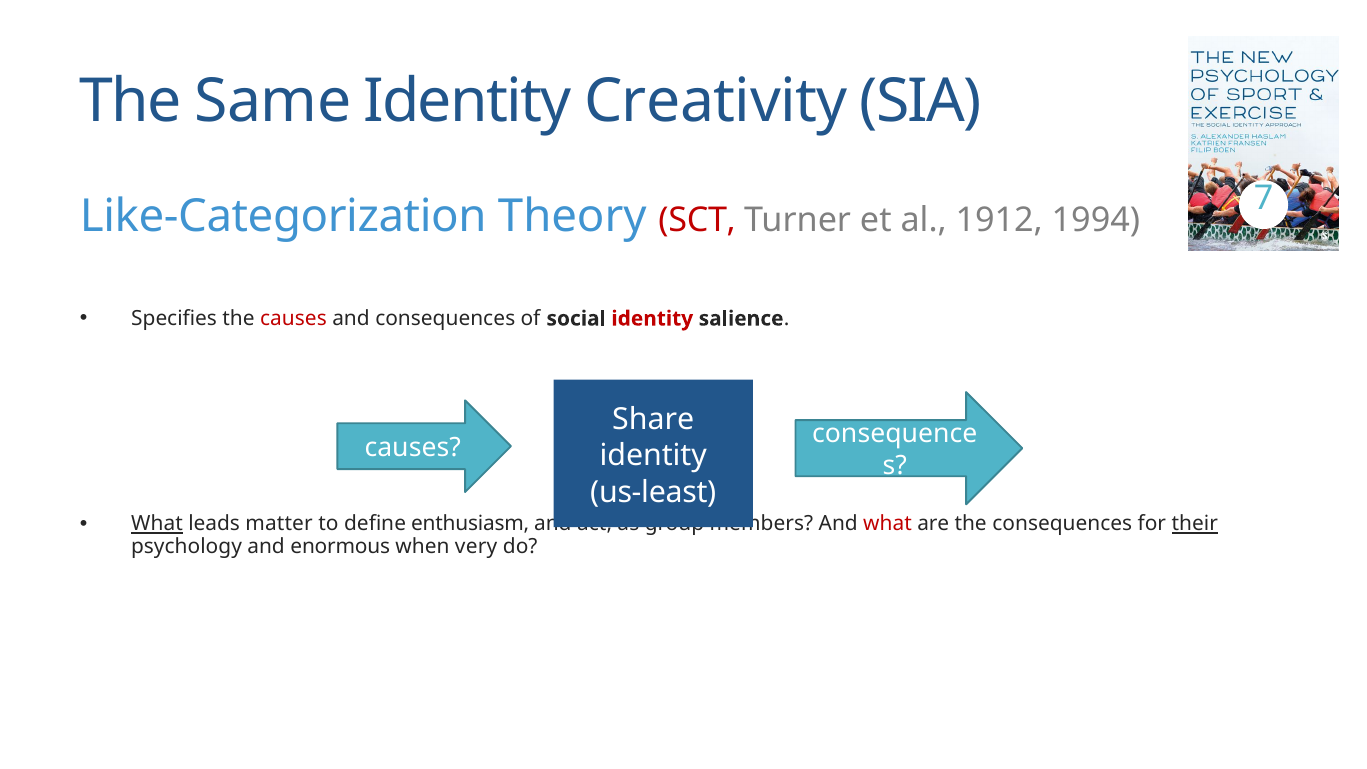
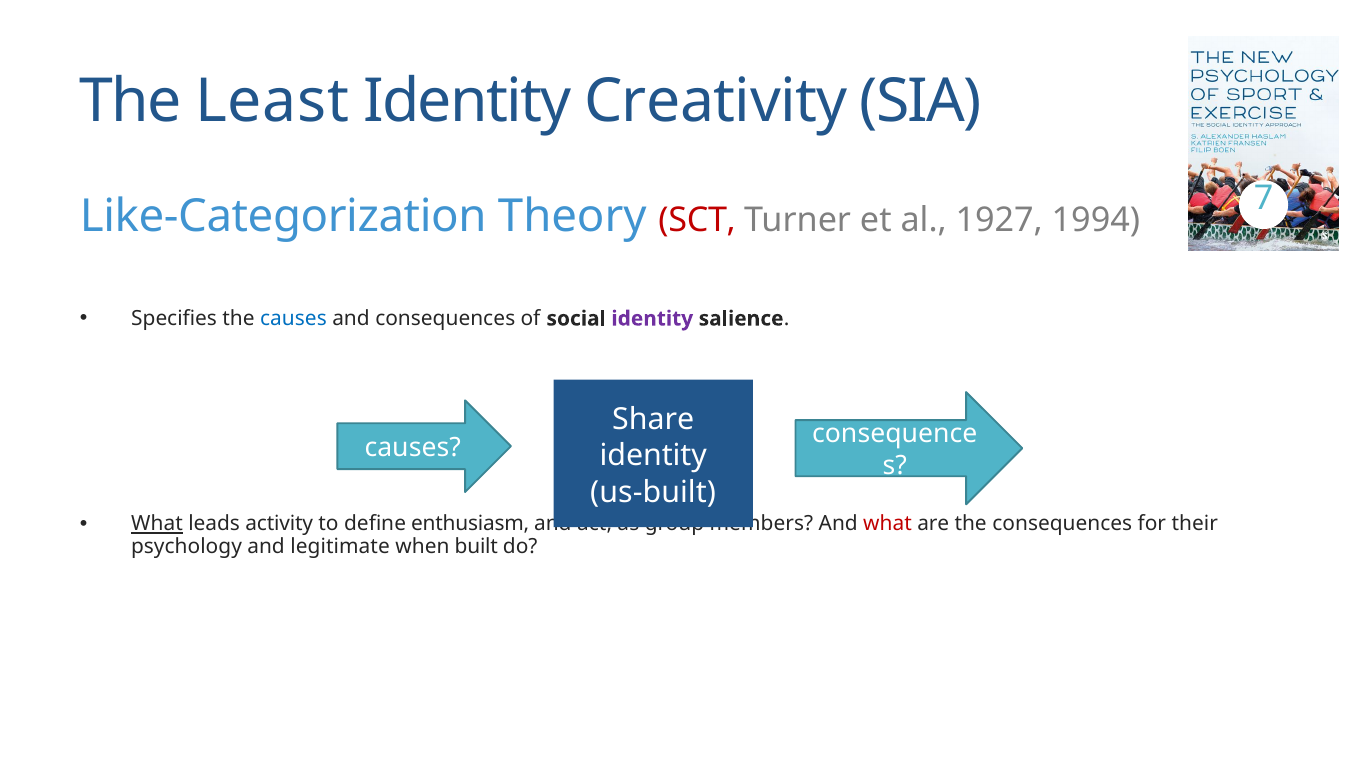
Same: Same -> Least
1912: 1912 -> 1927
causes at (293, 319) colour: red -> blue
identity at (652, 319) colour: red -> purple
us-least: us-least -> us-built
matter: matter -> activity
their underline: present -> none
enormous: enormous -> legitimate
very: very -> built
